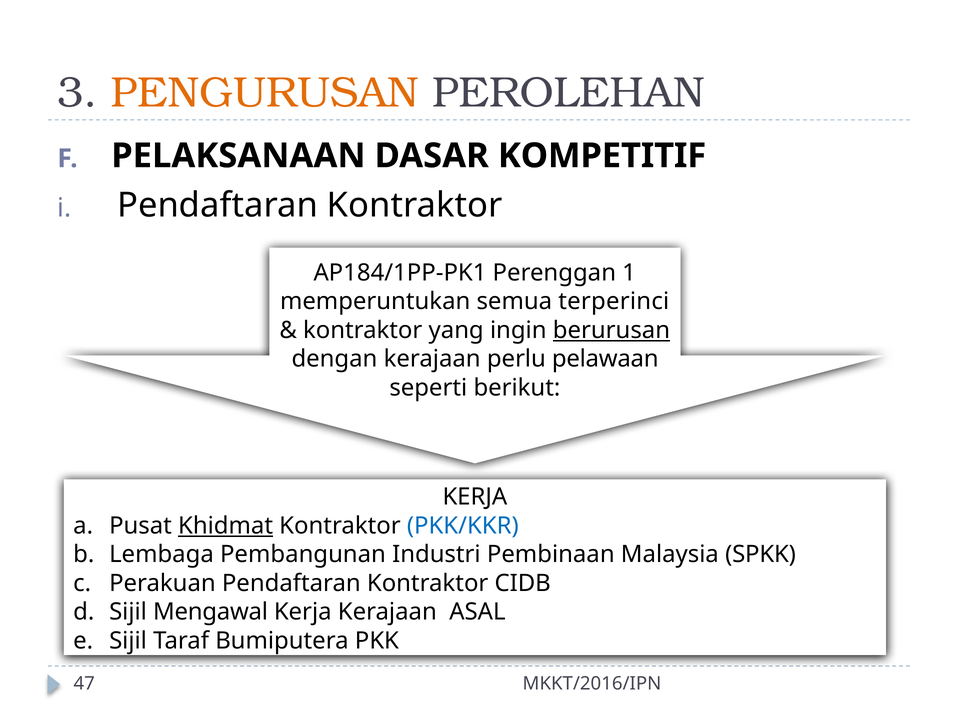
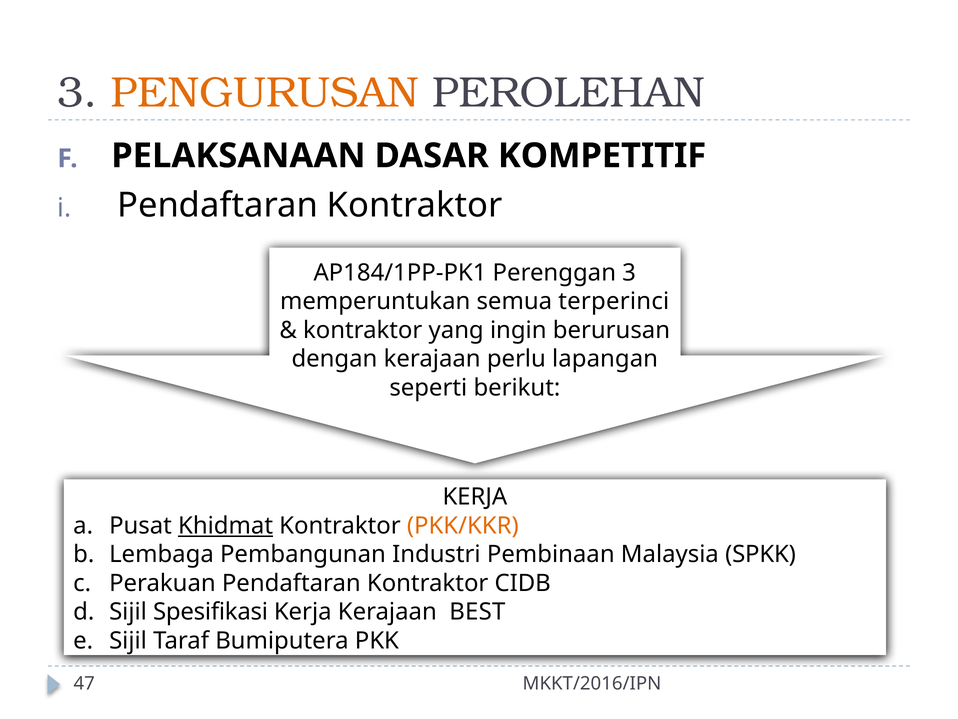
Perenggan 1: 1 -> 3
berurusan underline: present -> none
pelawaan: pelawaan -> lapangan
PKK/KKR colour: blue -> orange
Mengawal: Mengawal -> Spesifikasi
ASAL: ASAL -> BEST
